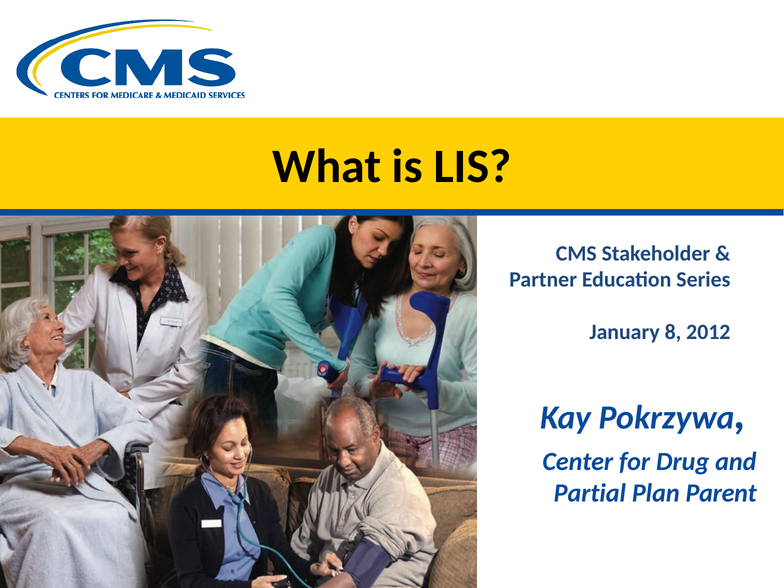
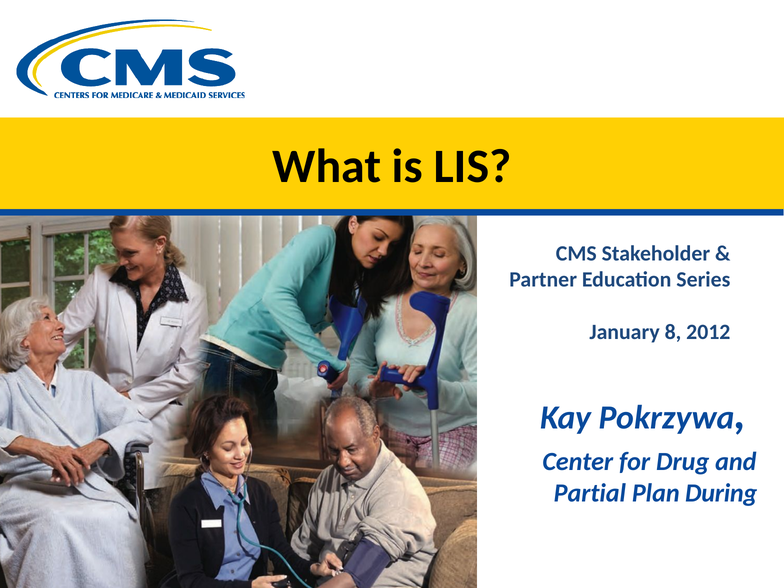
Parent: Parent -> During
